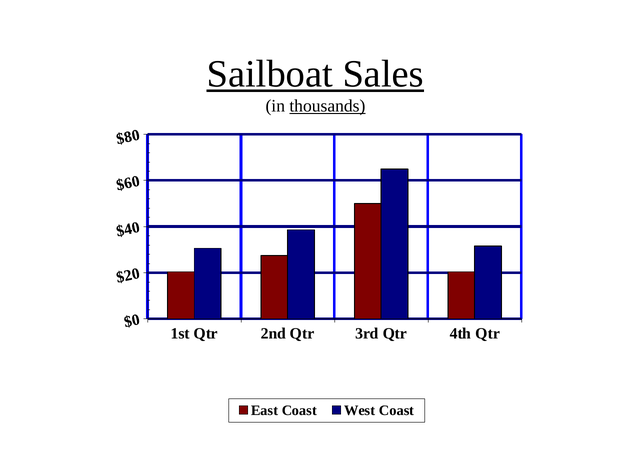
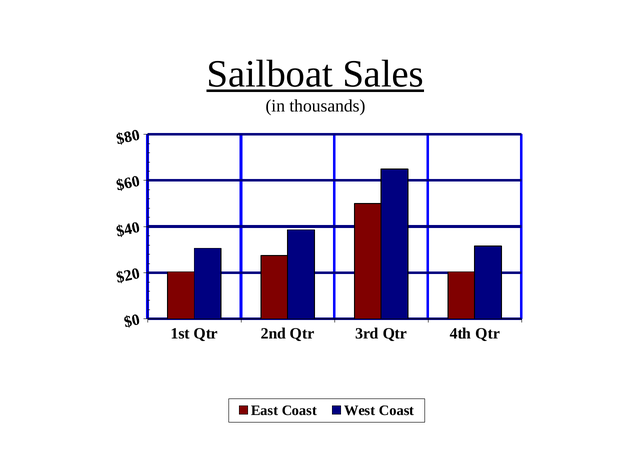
thousands underline: present -> none
